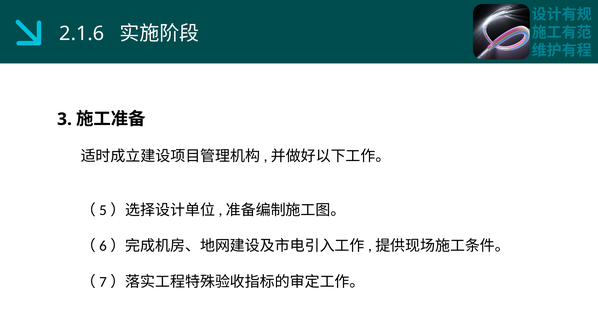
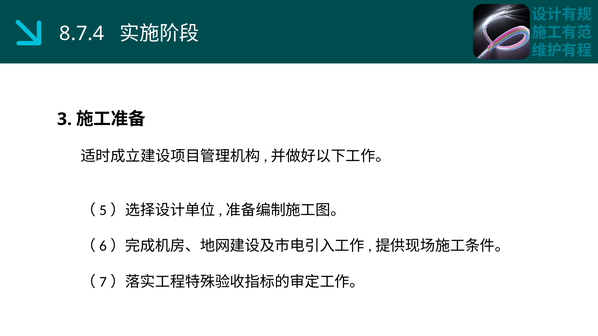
2.1.6: 2.1.6 -> 8.7.4
